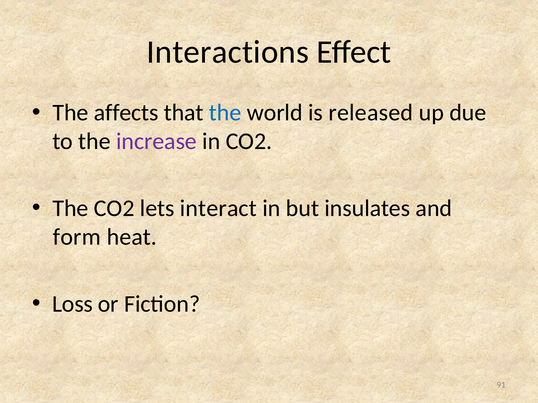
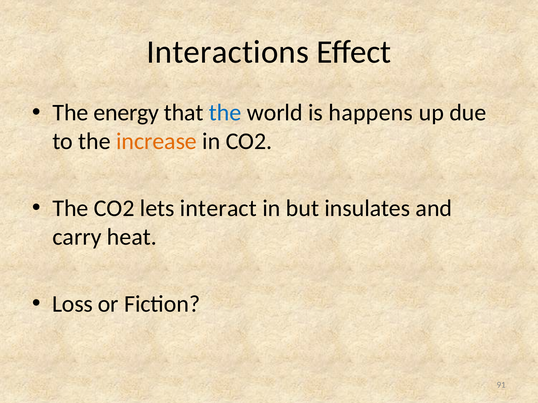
affects: affects -> energy
released: released -> happens
increase colour: purple -> orange
form: form -> carry
